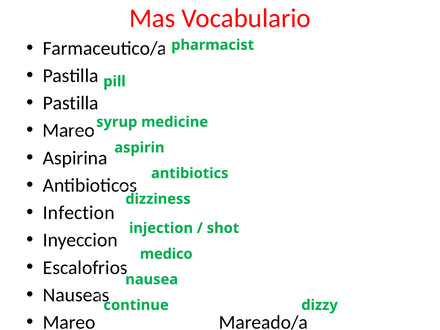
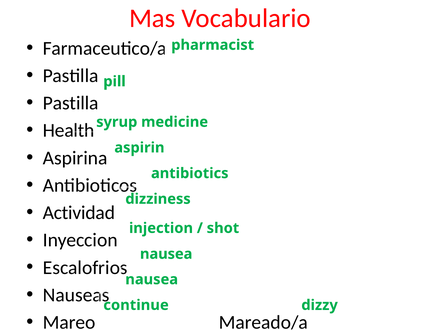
Mareo at (69, 131): Mareo -> Health
Infection: Infection -> Actividad
medico at (166, 254): medico -> nausea
